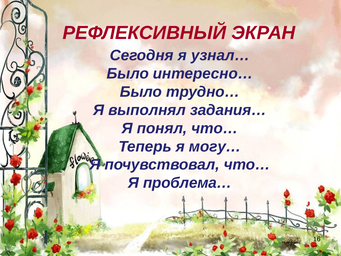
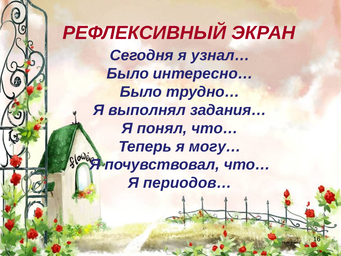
проблема…: проблема… -> периодов…
